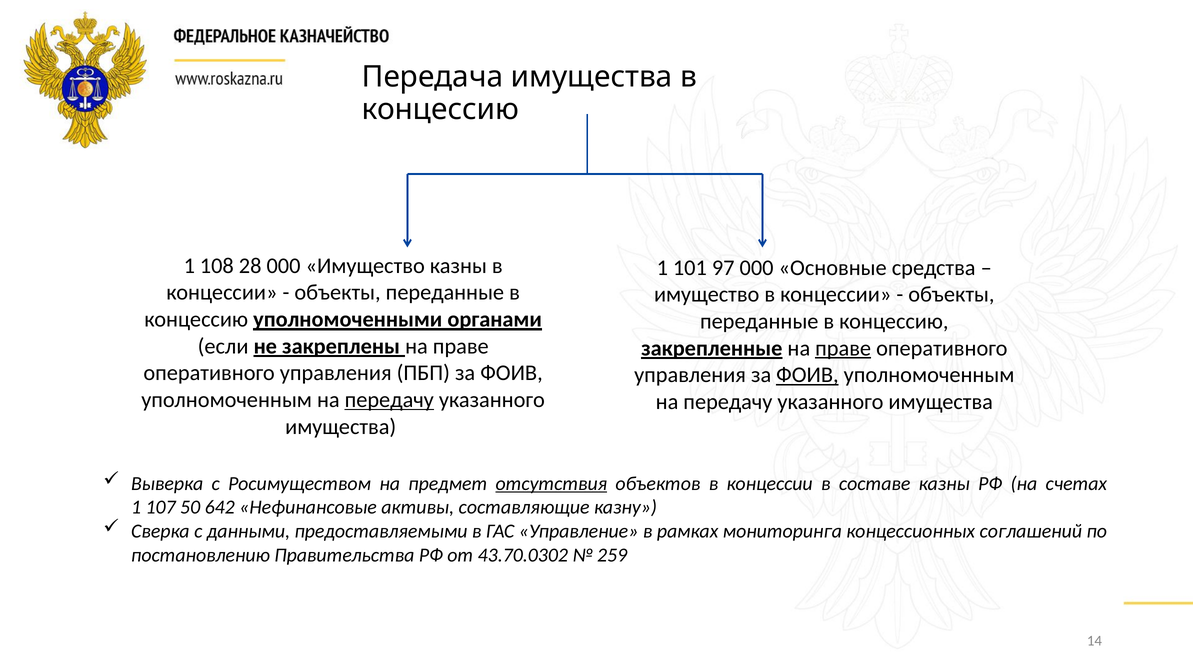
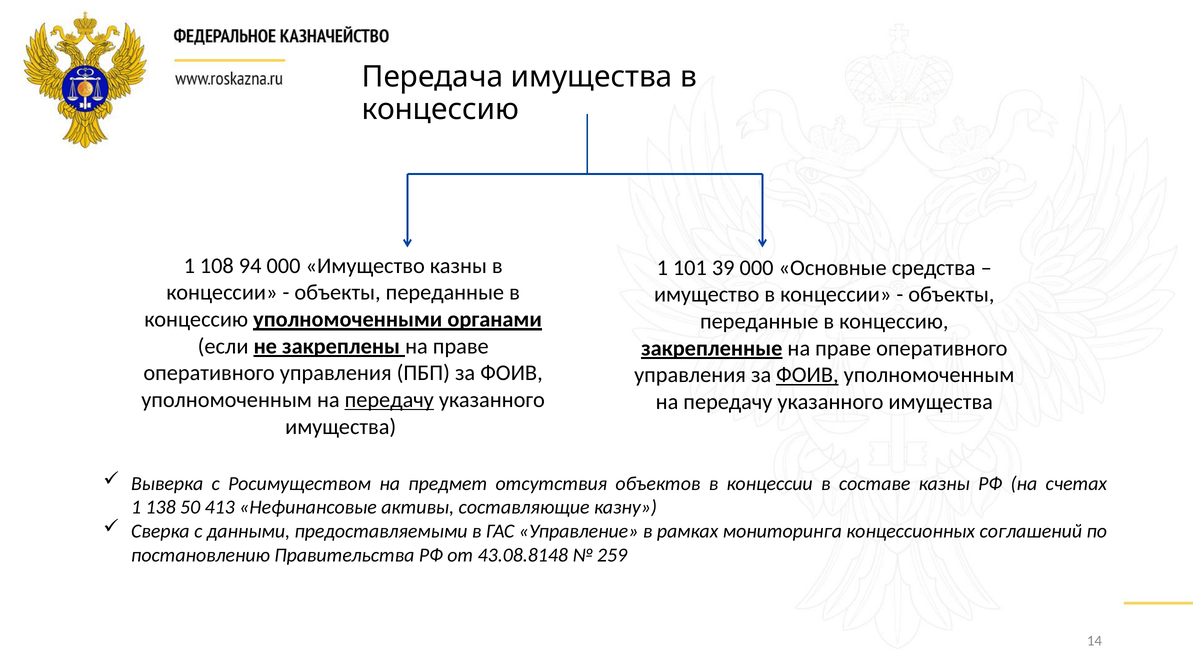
28: 28 -> 94
97: 97 -> 39
праве at (843, 348) underline: present -> none
отсутствия underline: present -> none
107: 107 -> 138
642: 642 -> 413
43.70.0302: 43.70.0302 -> 43.08.8148
